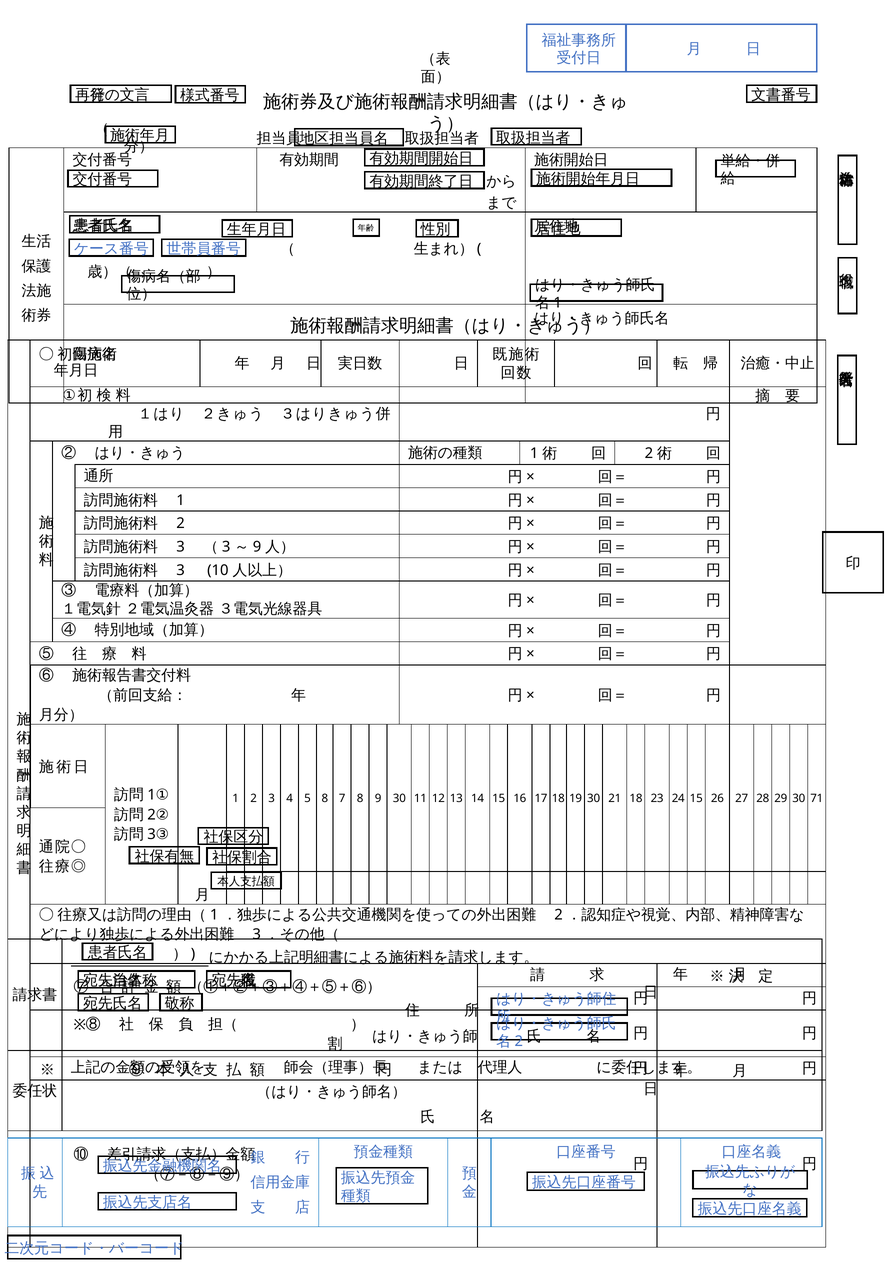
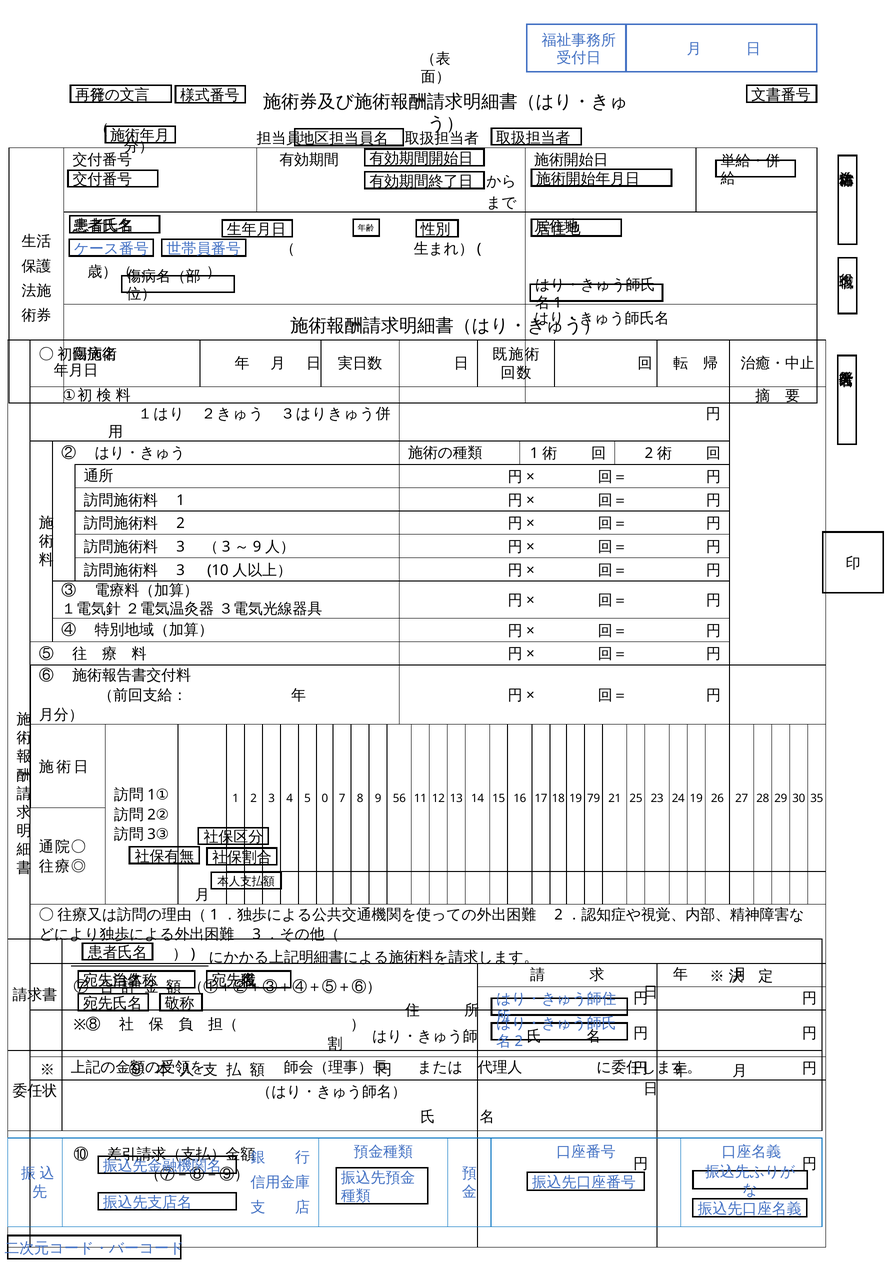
5 8: 8 -> 0
9 30: 30 -> 56
19 30: 30 -> 79
21 18: 18 -> 25
24 15: 15 -> 19
71: 71 -> 35
